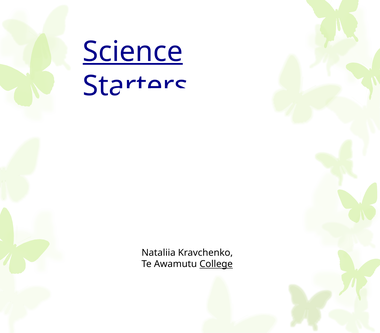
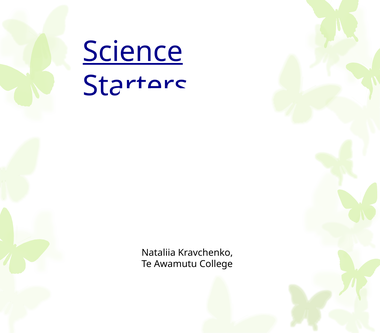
College underline: present -> none
